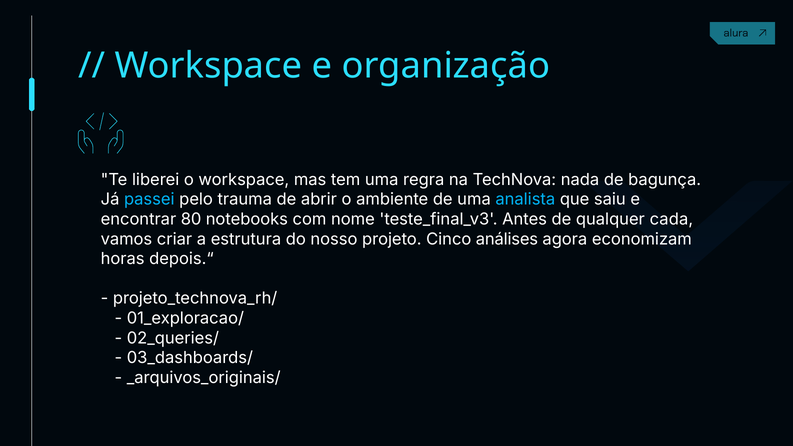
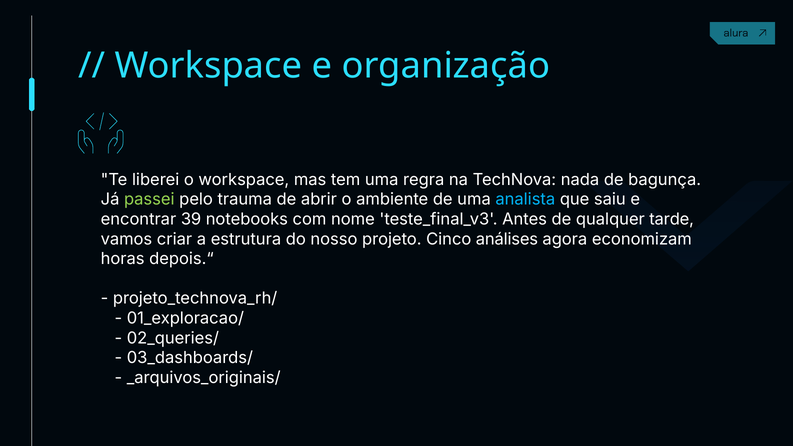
passei colour: light blue -> light green
80: 80 -> 39
cada: cada -> tarde
